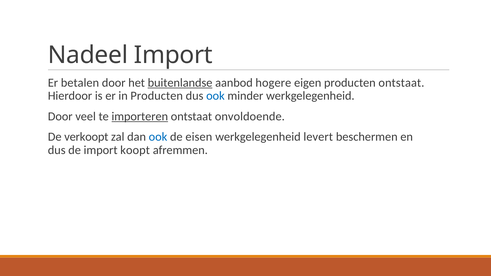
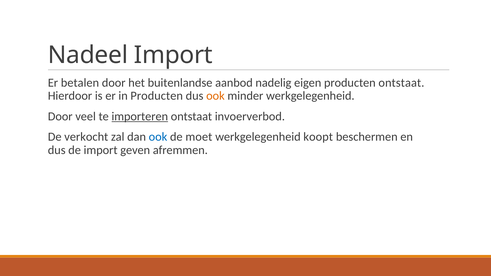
buitenlandse underline: present -> none
hogere: hogere -> nadelig
ook at (215, 96) colour: blue -> orange
onvoldoende: onvoldoende -> invoerverbod
verkoopt: verkoopt -> verkocht
eisen: eisen -> moet
levert: levert -> koopt
koopt: koopt -> geven
